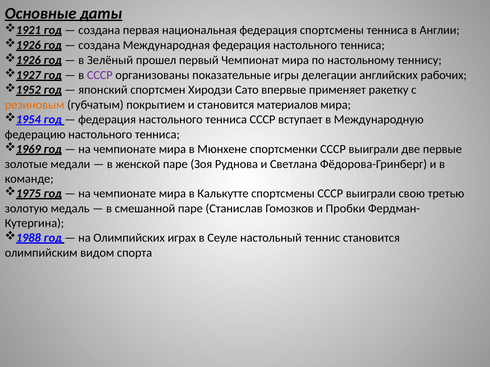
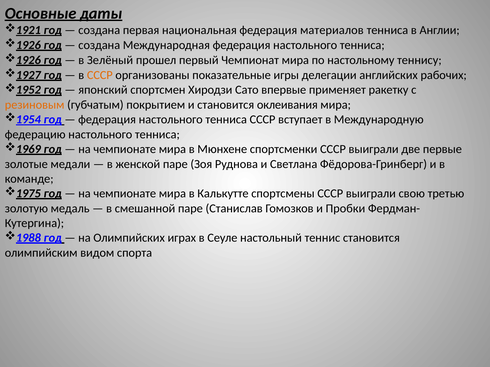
федерация спортсмены: спортсмены -> материалов
СССР at (100, 75) colour: purple -> orange
материалов: материалов -> оклеивания
